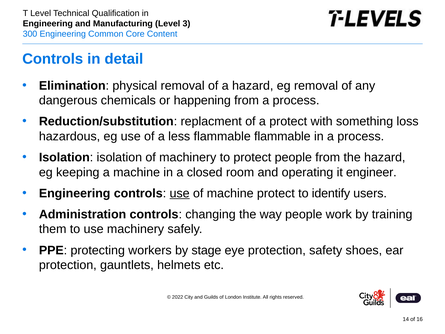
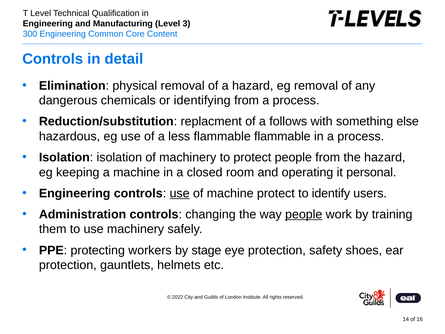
happening: happening -> identifying
a protect: protect -> follows
loss: loss -> else
engineer: engineer -> personal
people at (304, 214) underline: none -> present
